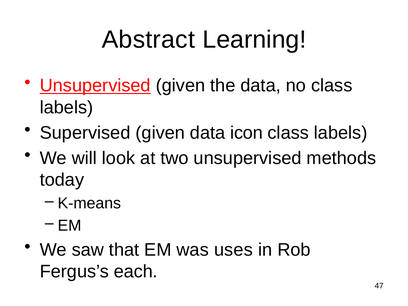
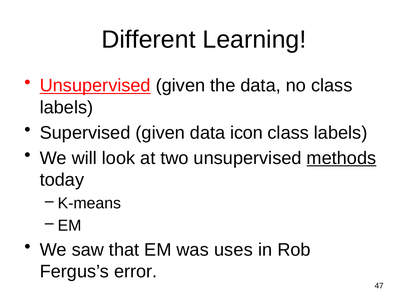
Abstract: Abstract -> Different
methods underline: none -> present
each: each -> error
